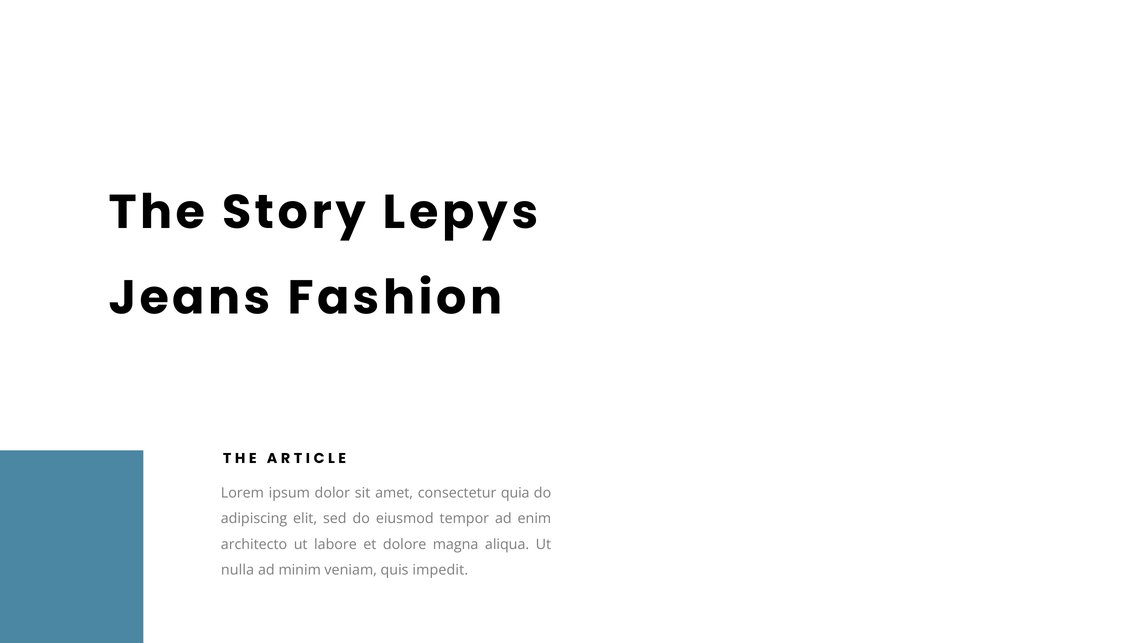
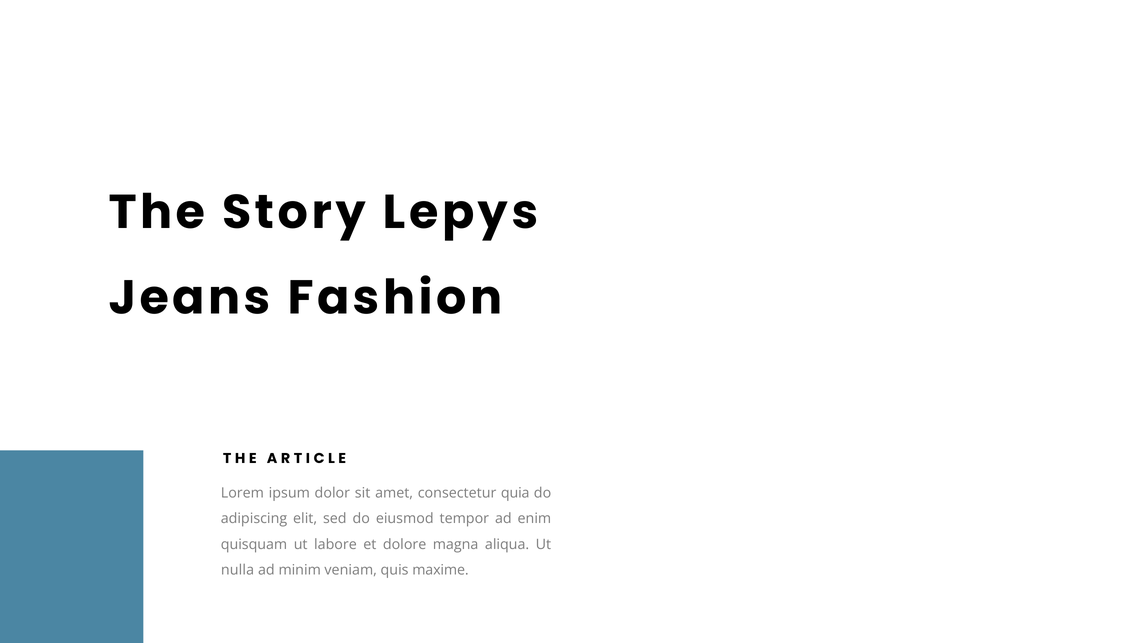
architecto: architecto -> quisquam
impedit: impedit -> maxime
